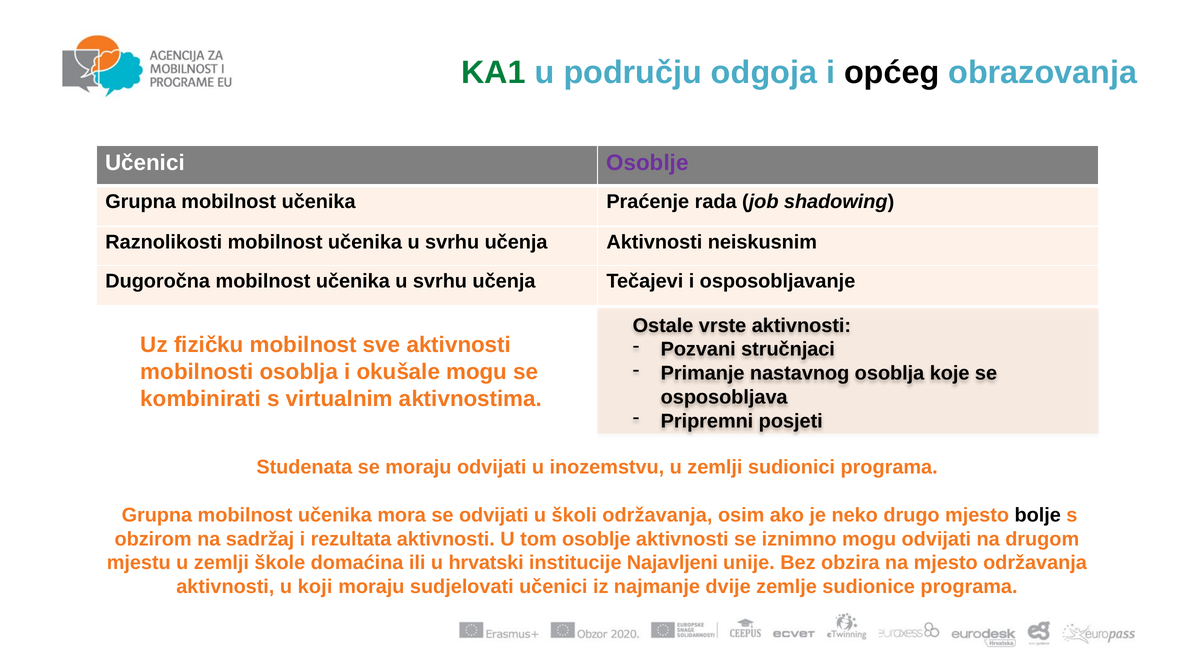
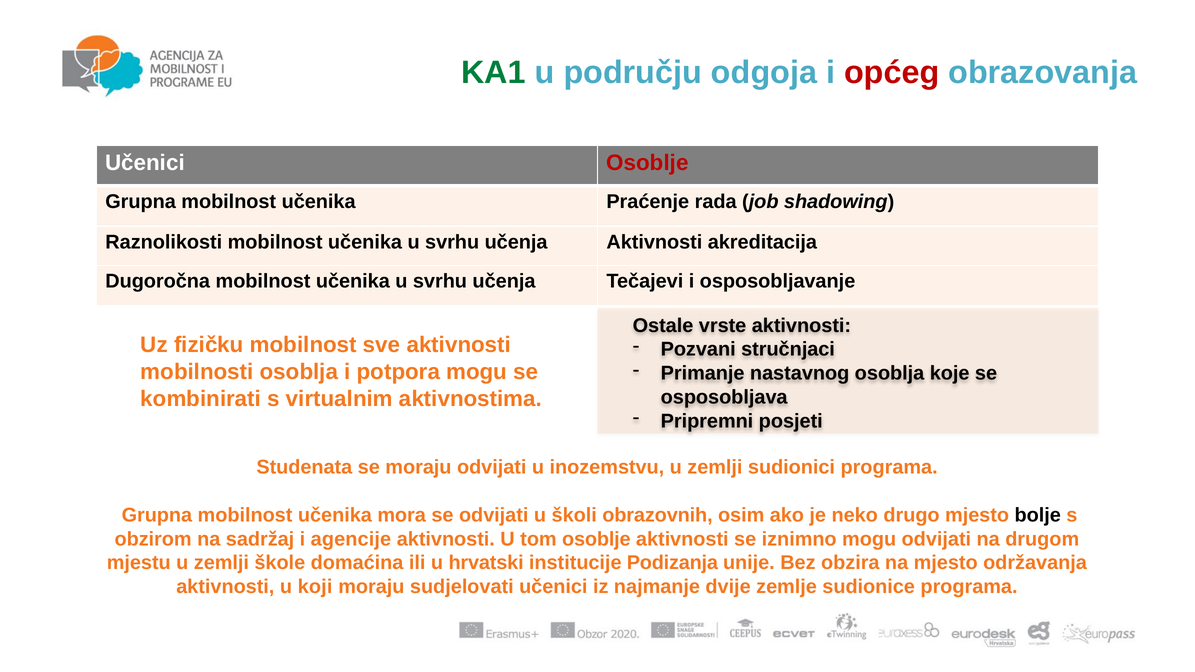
općeg colour: black -> red
Osoblje at (647, 163) colour: purple -> red
neiskusnim: neiskusnim -> akreditacija
okušale: okušale -> potpora
školi održavanja: održavanja -> obrazovnih
rezultata: rezultata -> agencije
Najavljeni: Najavljeni -> Podizanja
